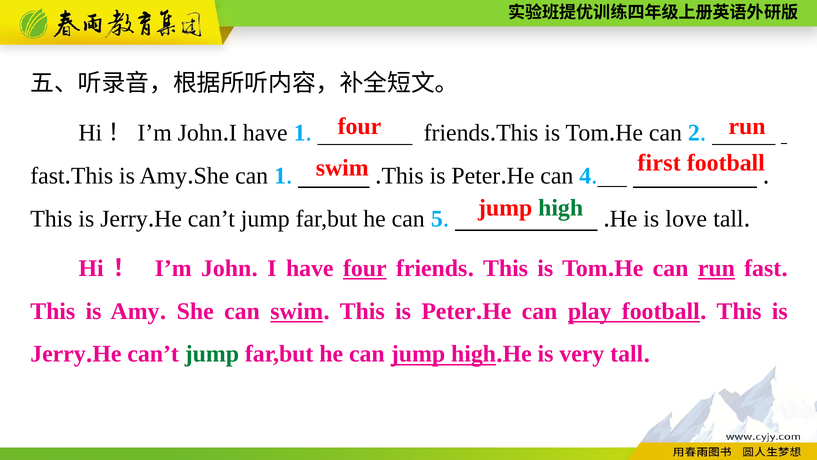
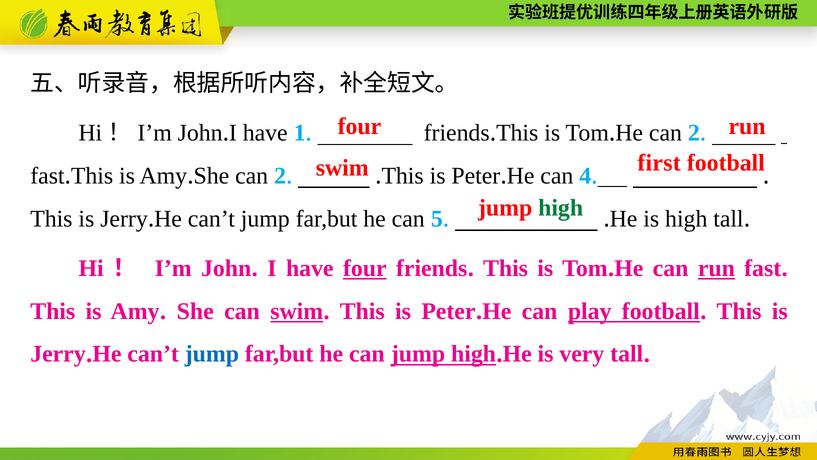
She can 1: 1 -> 2
is love: love -> high
jump at (212, 354) colour: green -> blue
